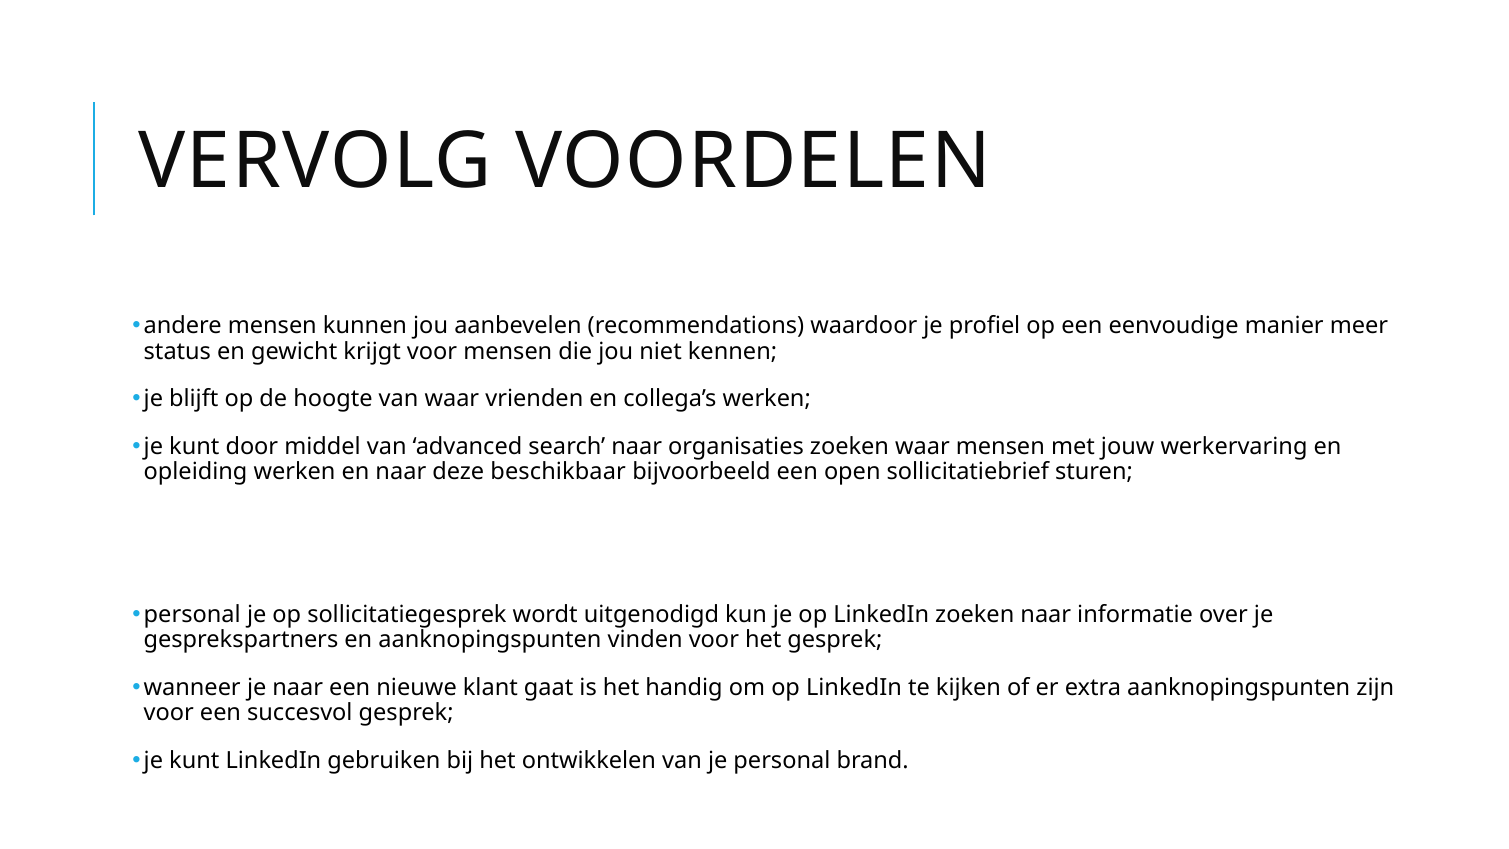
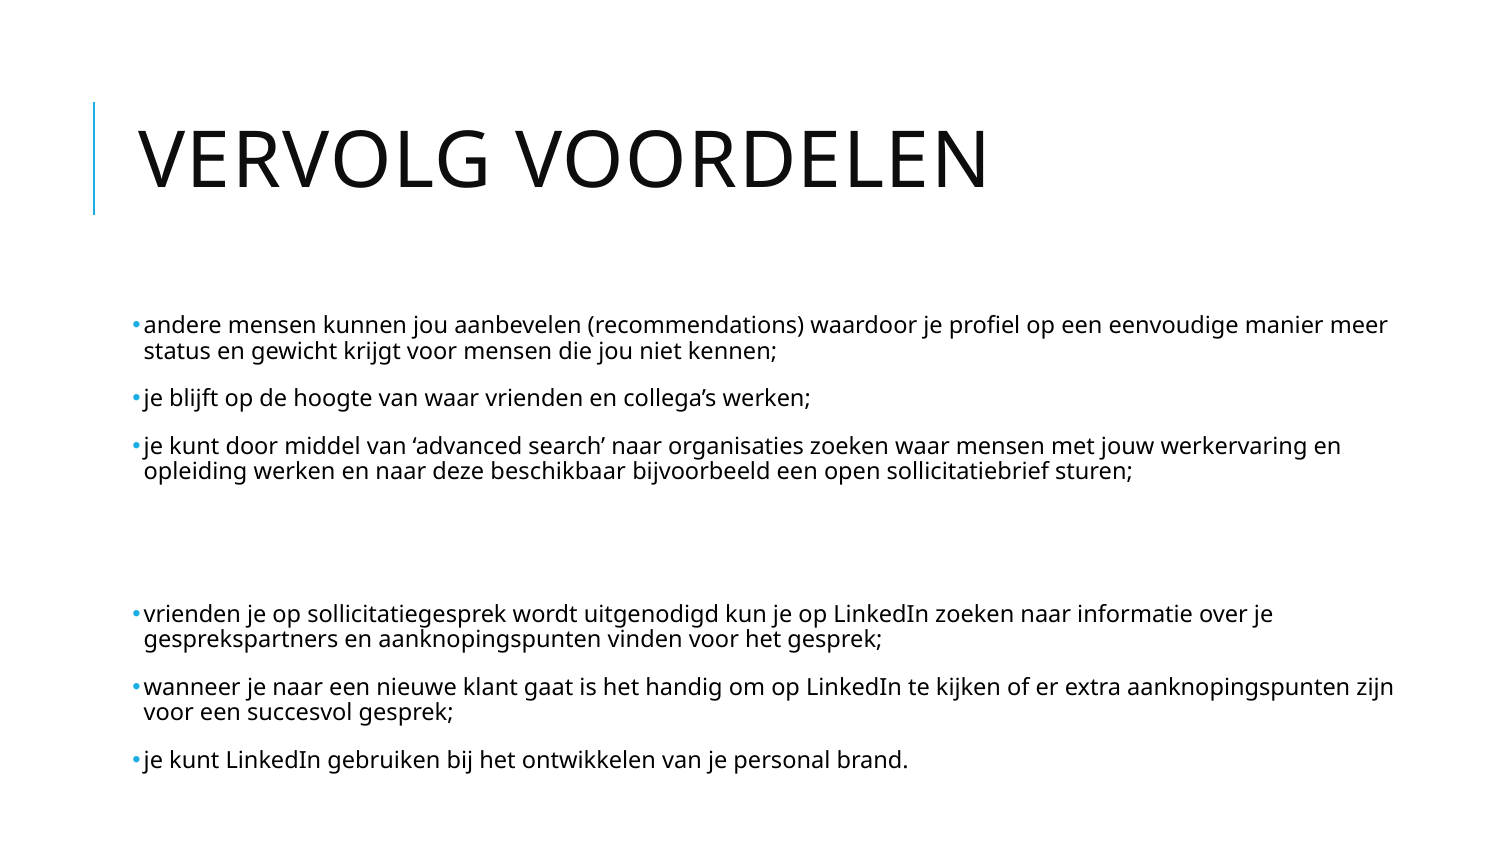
personal at (192, 614): personal -> vrienden
